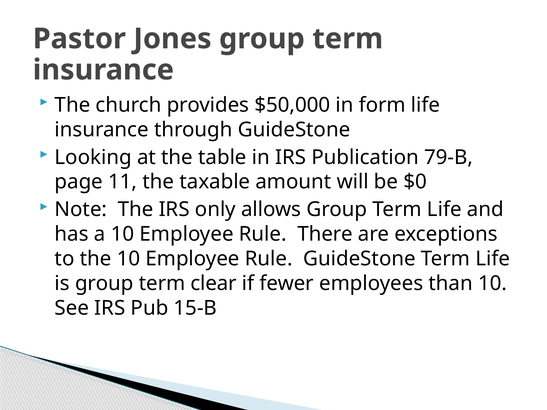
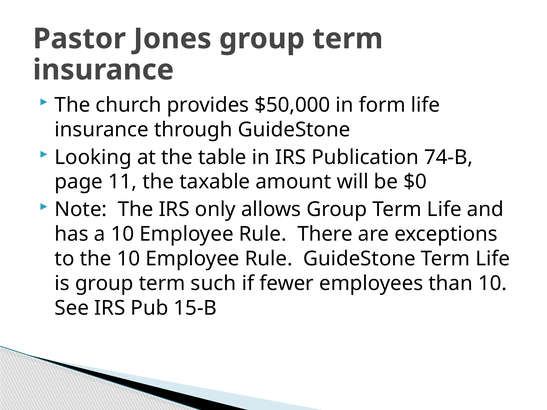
79-B: 79-B -> 74-B
clear: clear -> such
